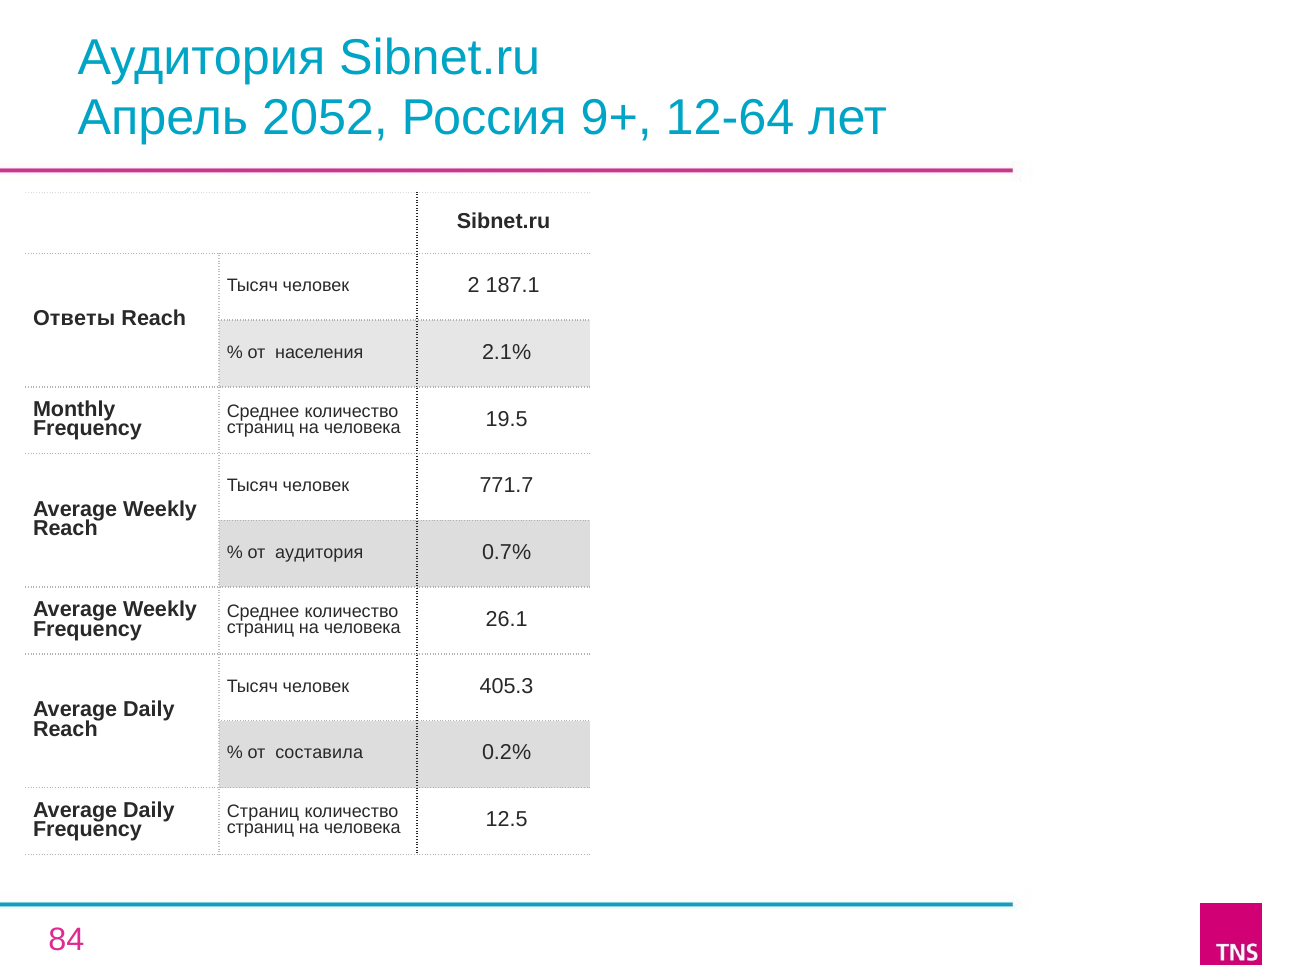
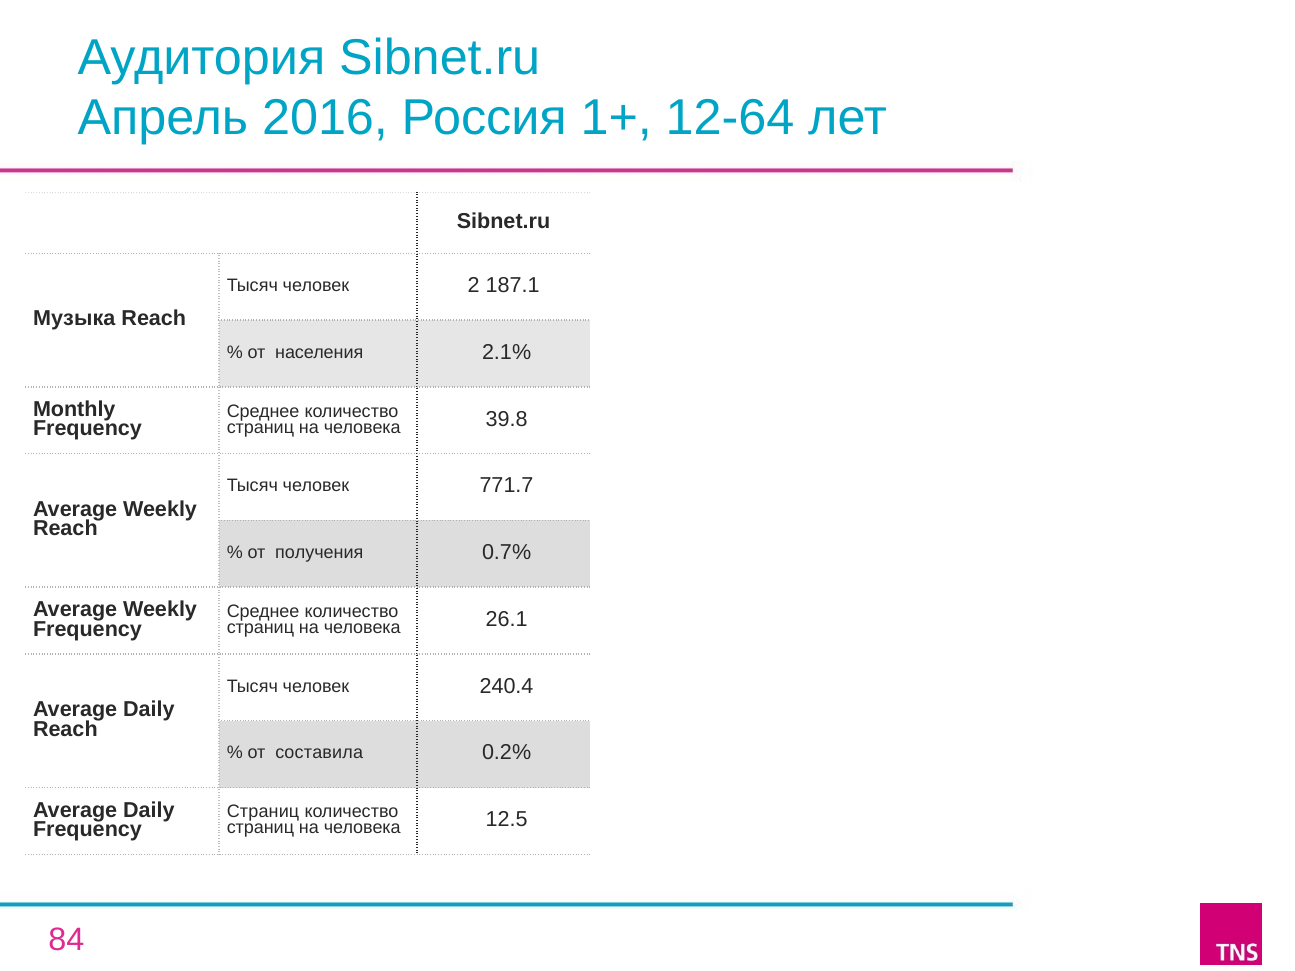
2052: 2052 -> 2016
9+: 9+ -> 1+
Ответы: Ответы -> Музыка
19.5: 19.5 -> 39.8
от аудитория: аудитория -> получения
405.3: 405.3 -> 240.4
